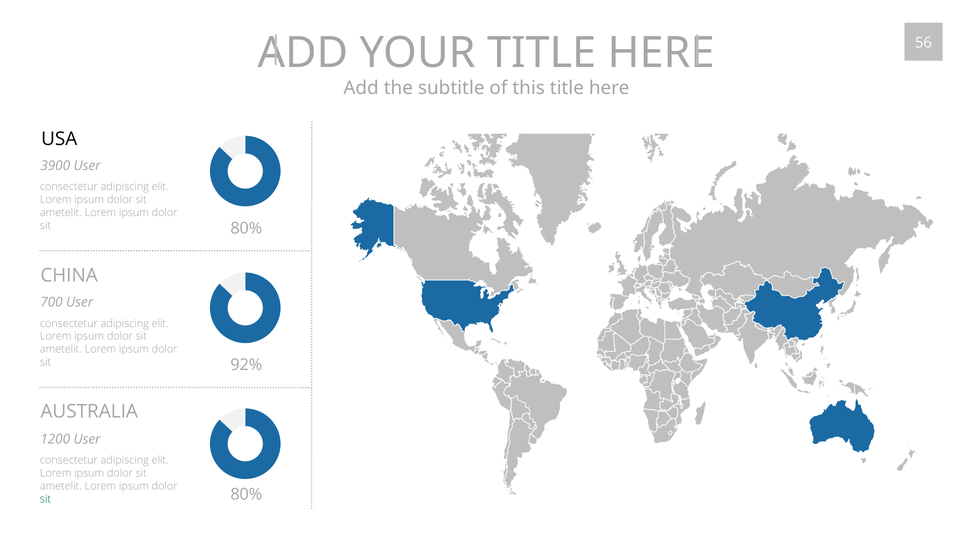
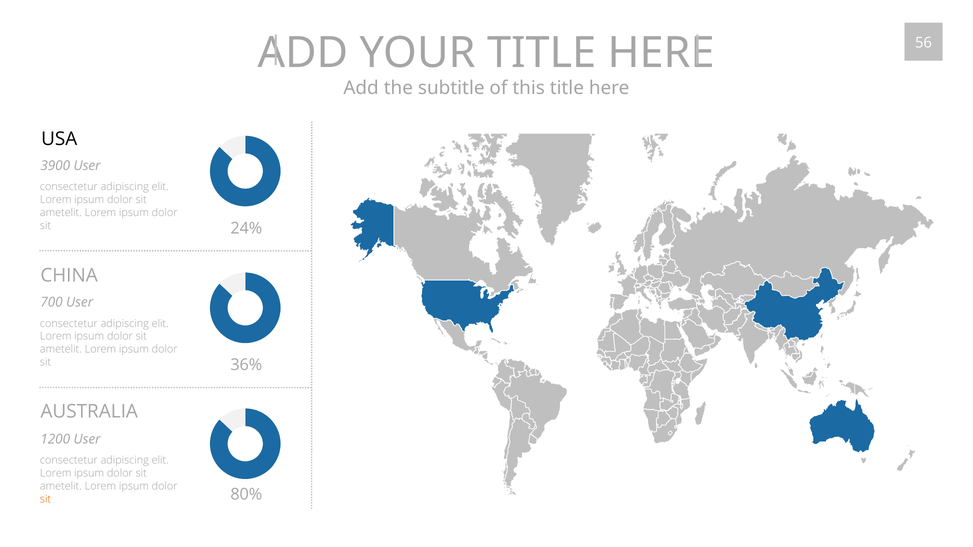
80% at (246, 228): 80% -> 24%
92%: 92% -> 36%
sit at (46, 499) colour: green -> orange
